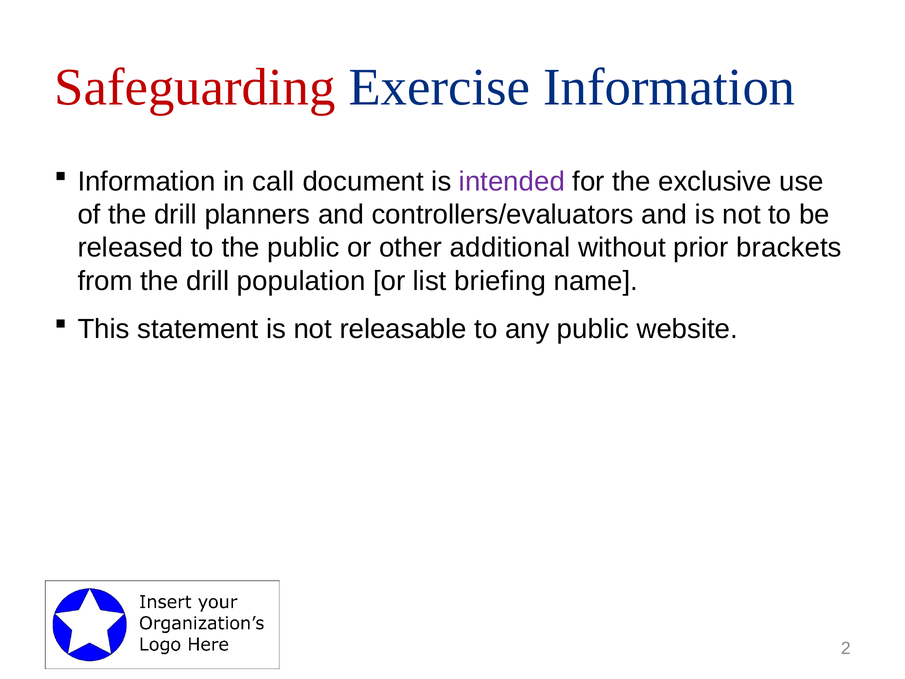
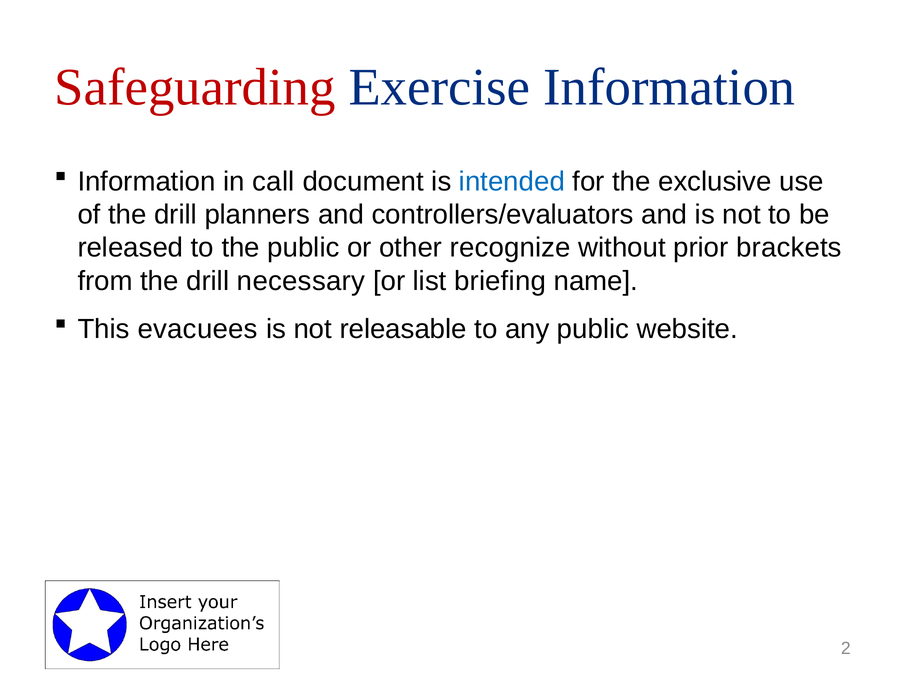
intended colour: purple -> blue
additional: additional -> recognize
population: population -> necessary
statement: statement -> evacuees
